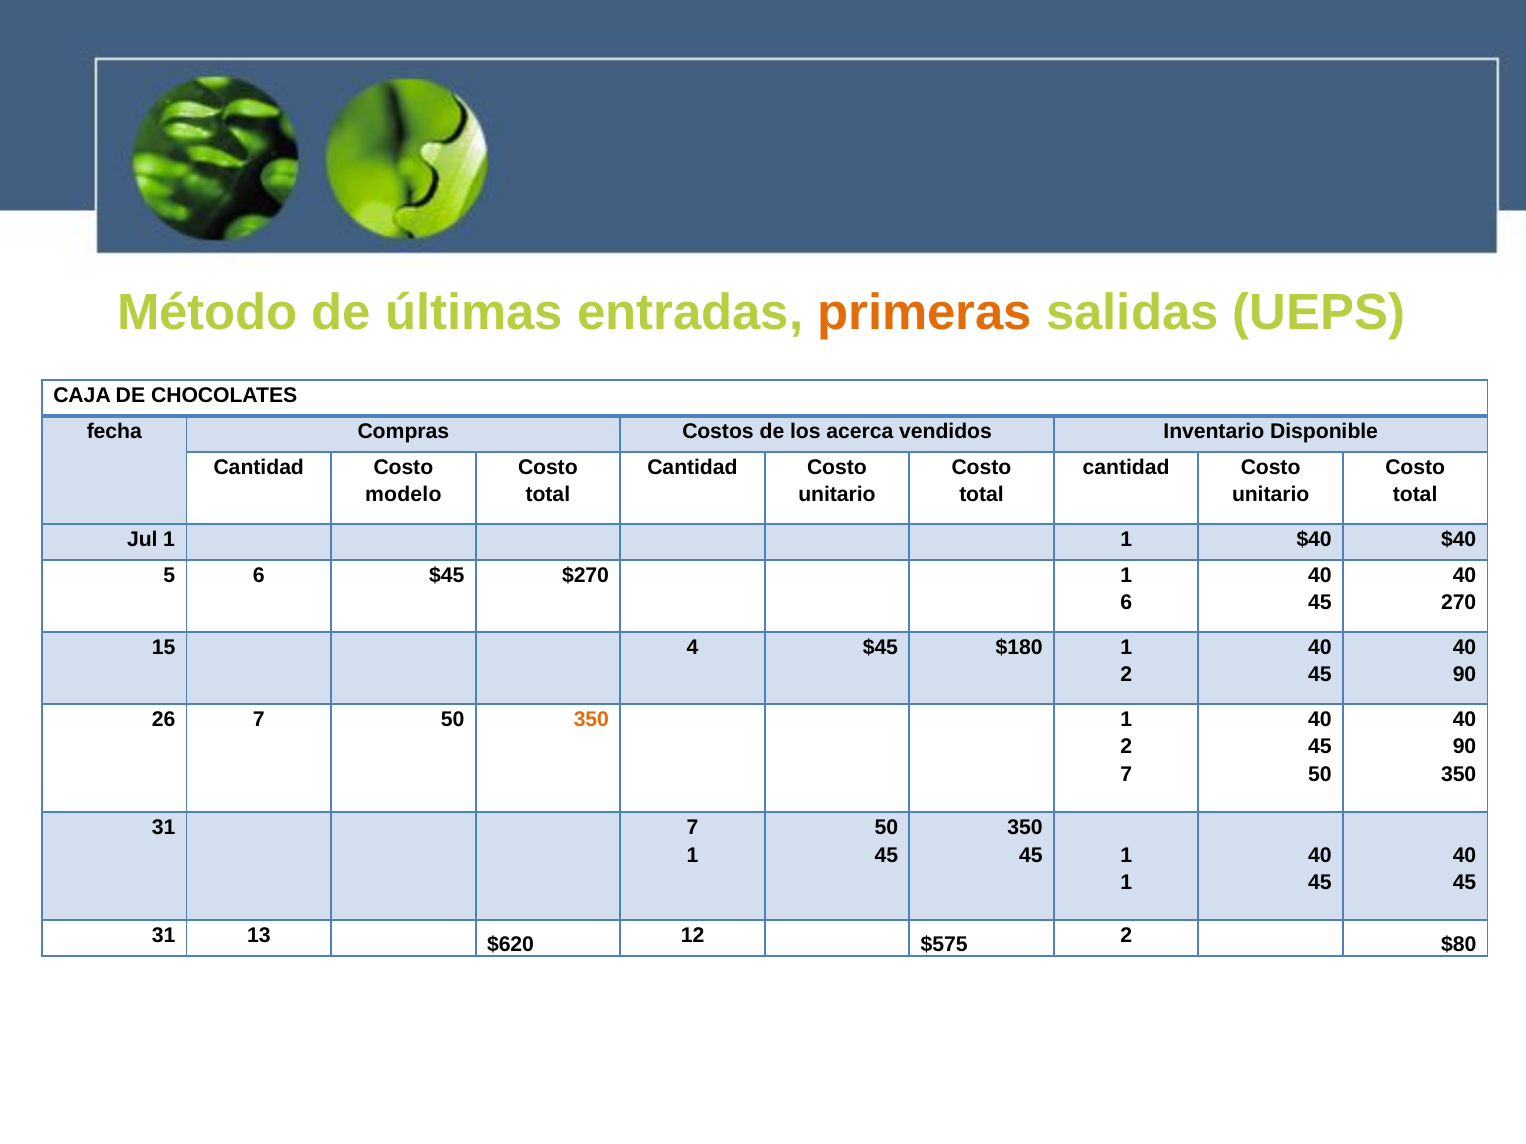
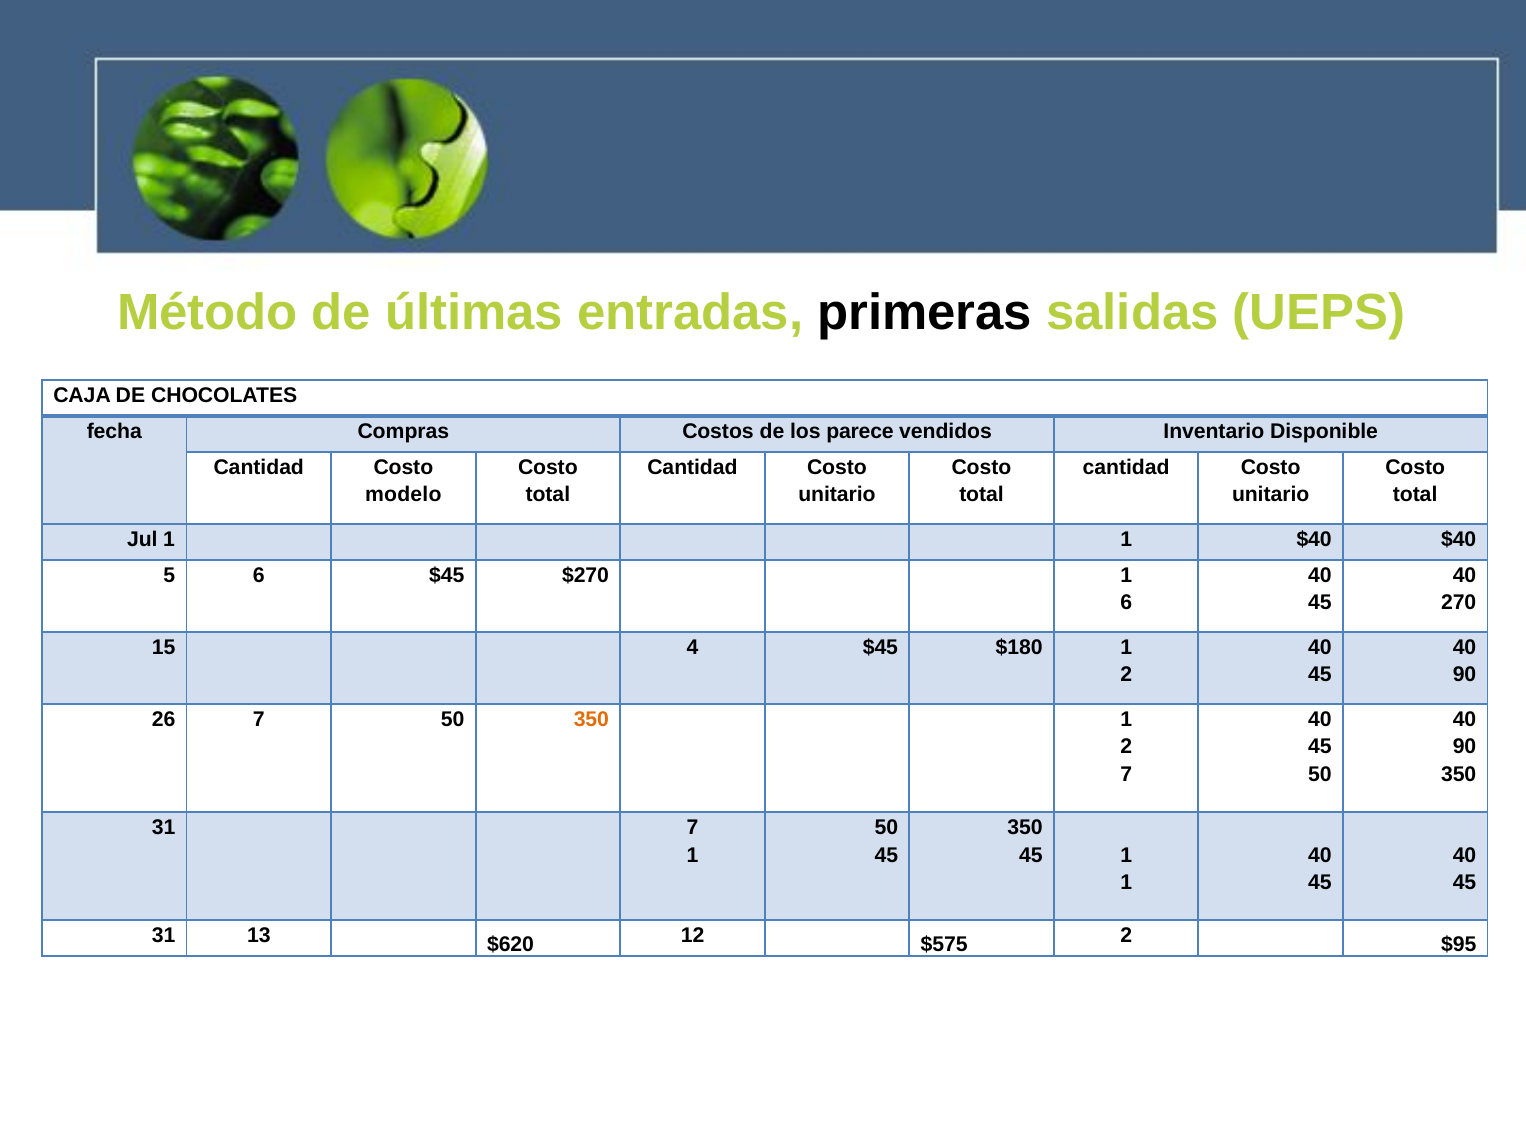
primeras colour: orange -> black
acerca: acerca -> parece
$80: $80 -> $95
